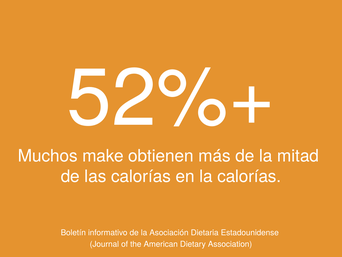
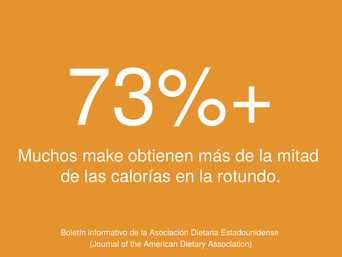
52%+: 52%+ -> 73%+
la calorías: calorías -> rotundo
